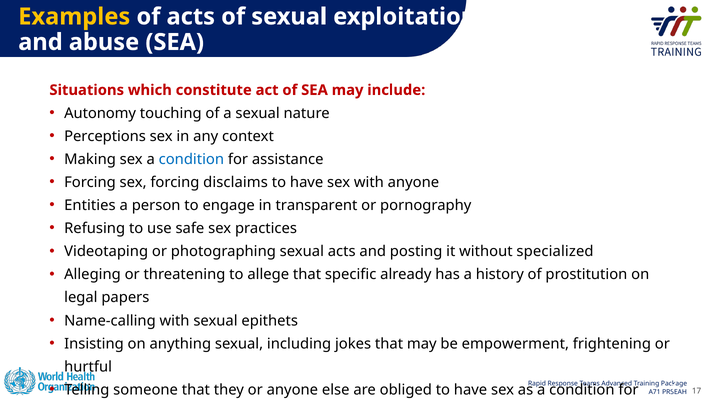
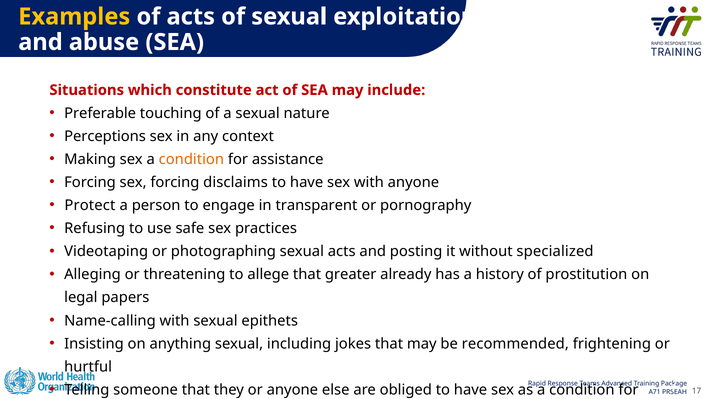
Autonomy: Autonomy -> Preferable
condition at (191, 159) colour: blue -> orange
Entities: Entities -> Protect
specific: specific -> greater
empowerment: empowerment -> recommended
